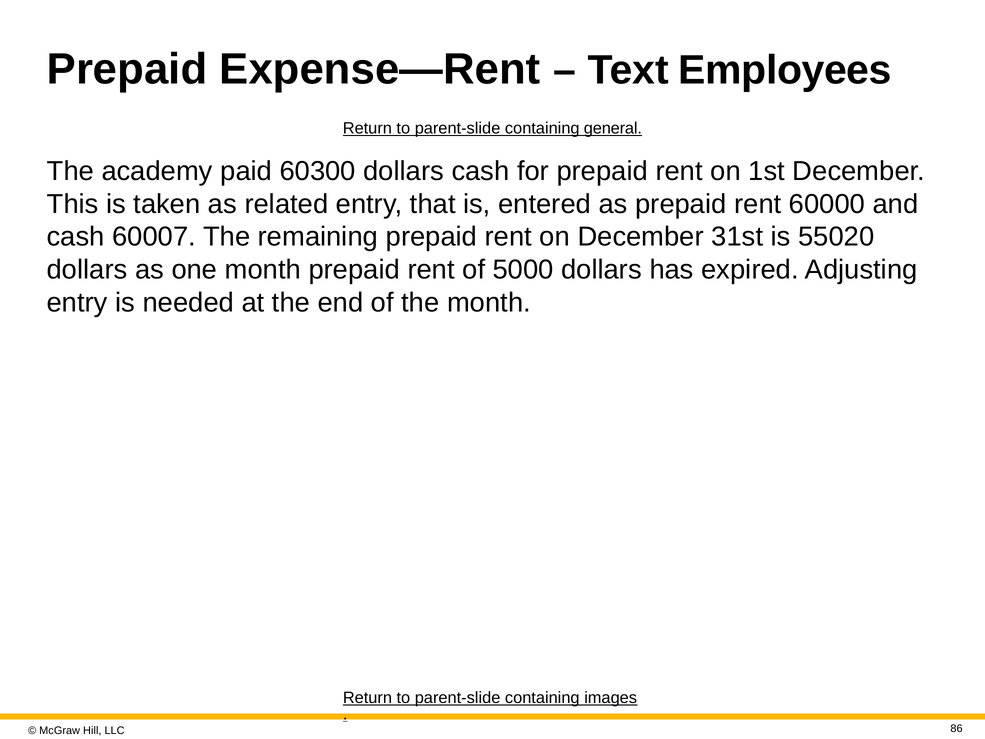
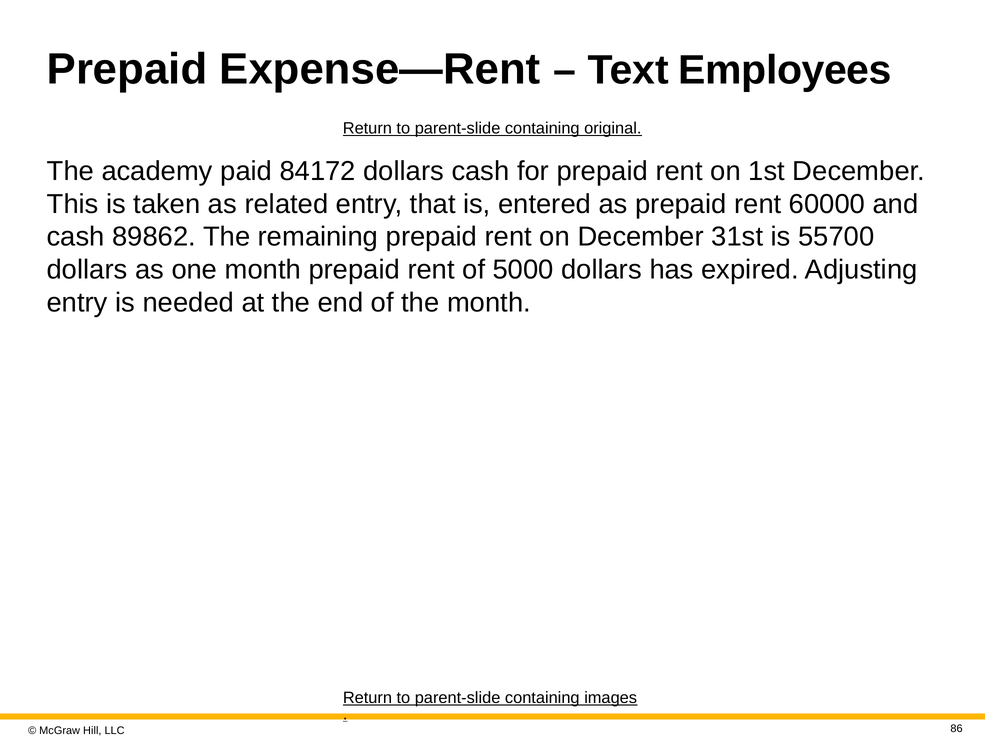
general: general -> original
60300: 60300 -> 84172
60007: 60007 -> 89862
55020: 55020 -> 55700
